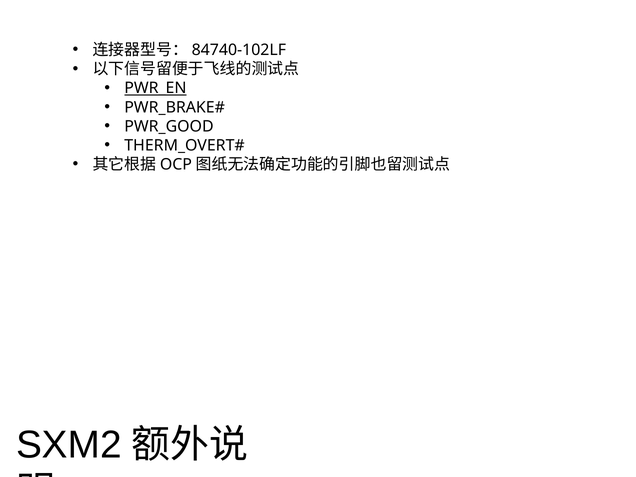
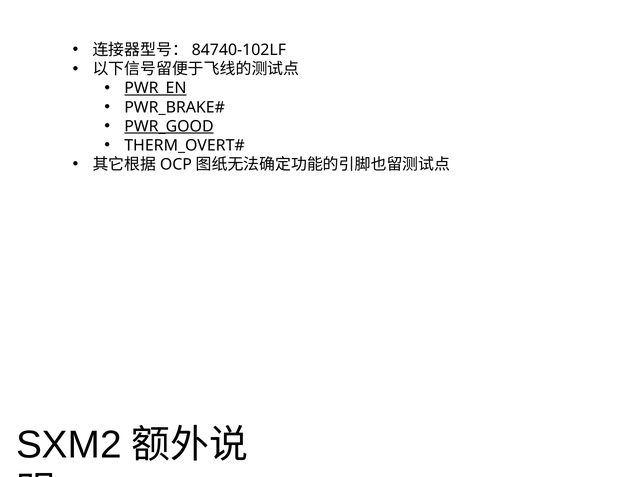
PWR_GOOD underline: none -> present
